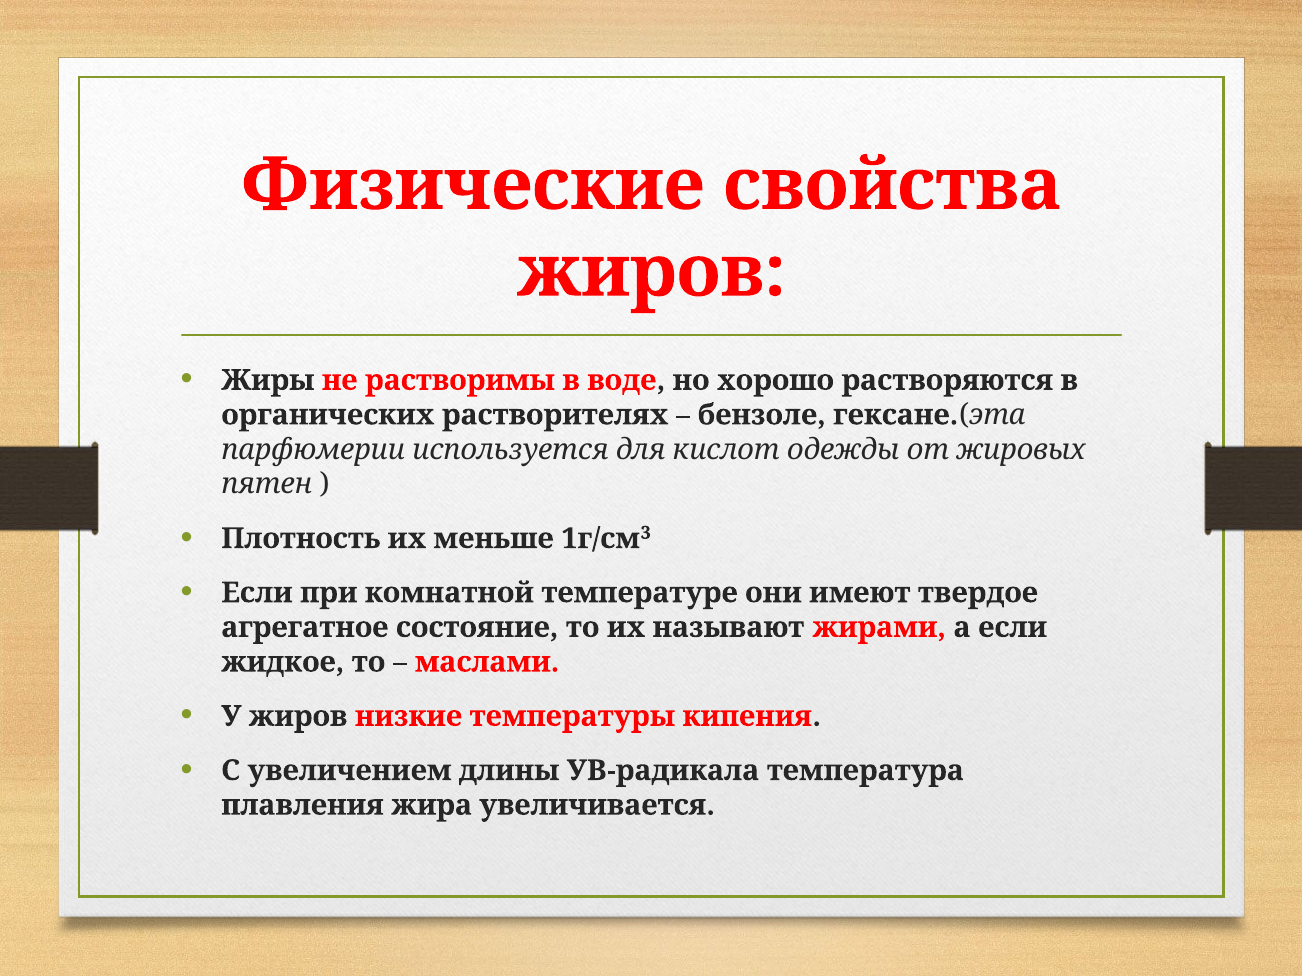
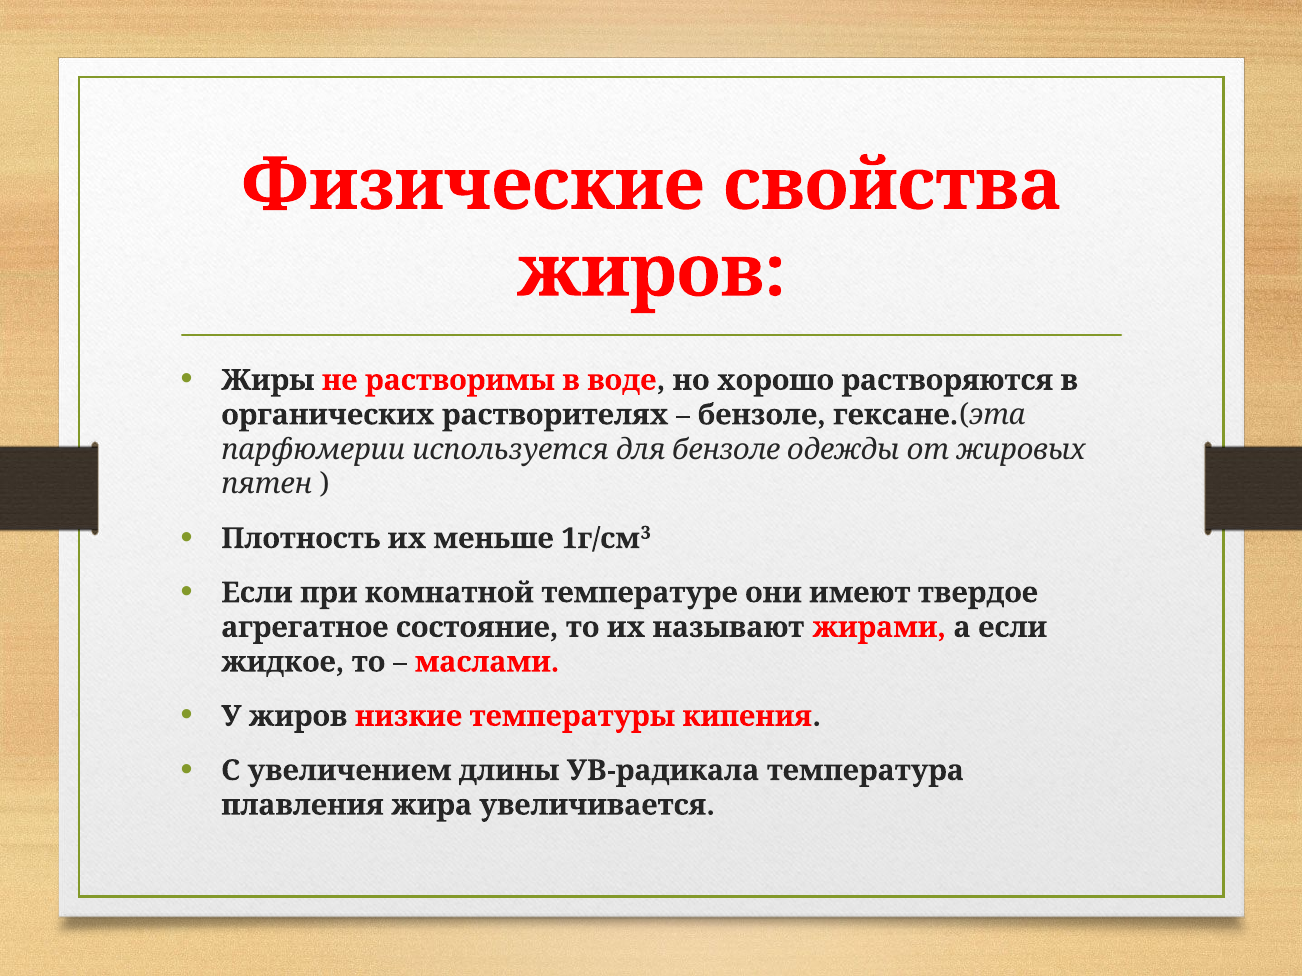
для кислот: кислот -> бензоле
